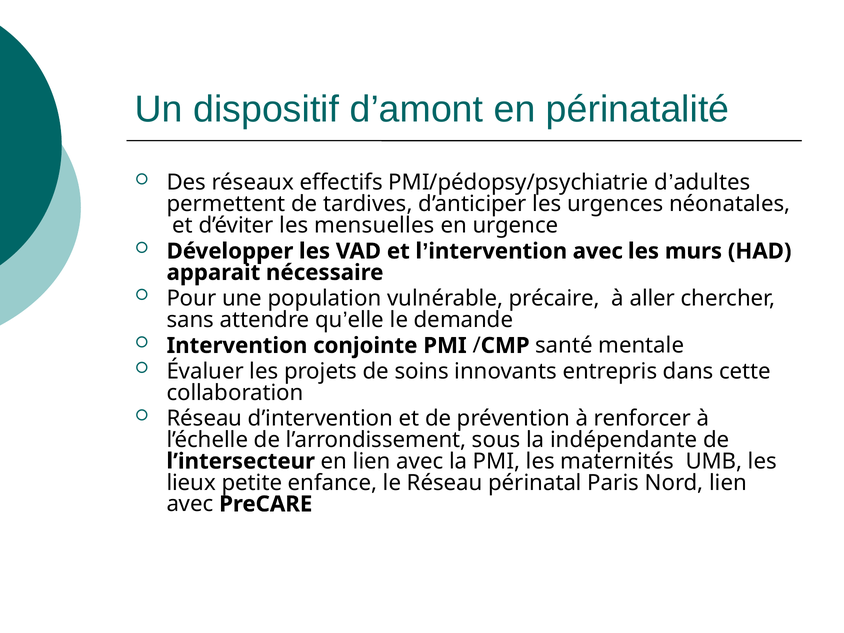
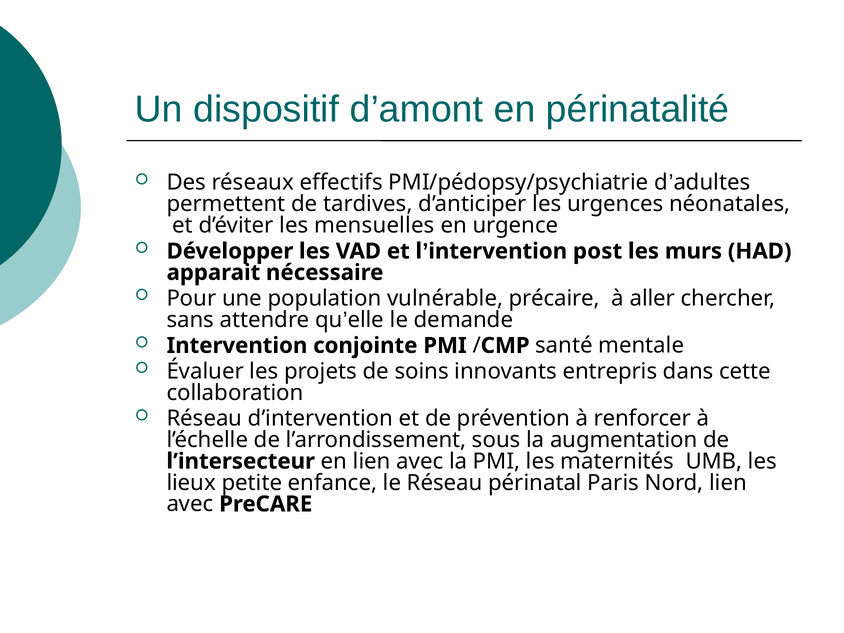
intervention avec: avec -> post
indépendante: indépendante -> augmentation
